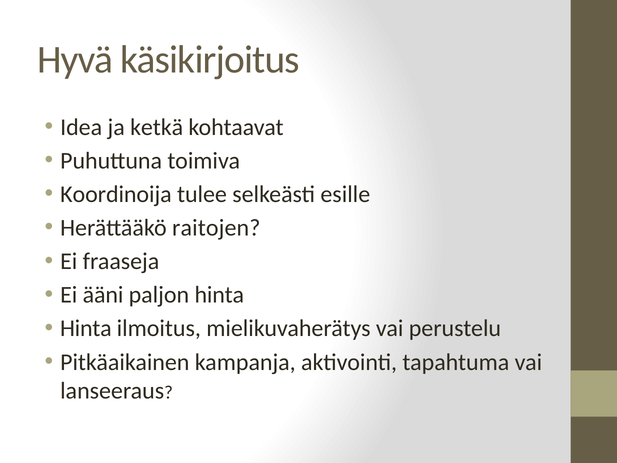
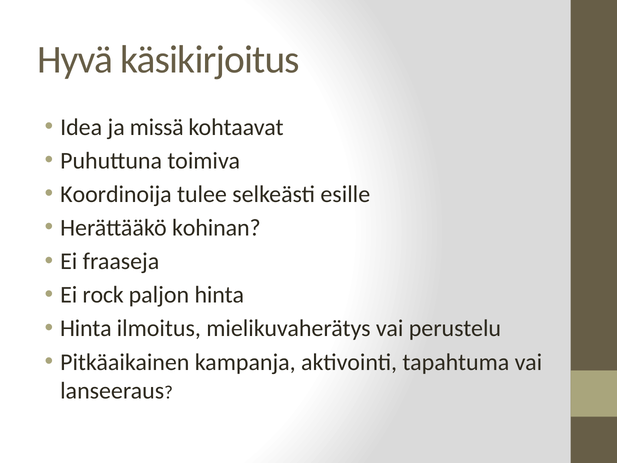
ketkä: ketkä -> missä
raitojen: raitojen -> kohinan
ääni: ääni -> rock
